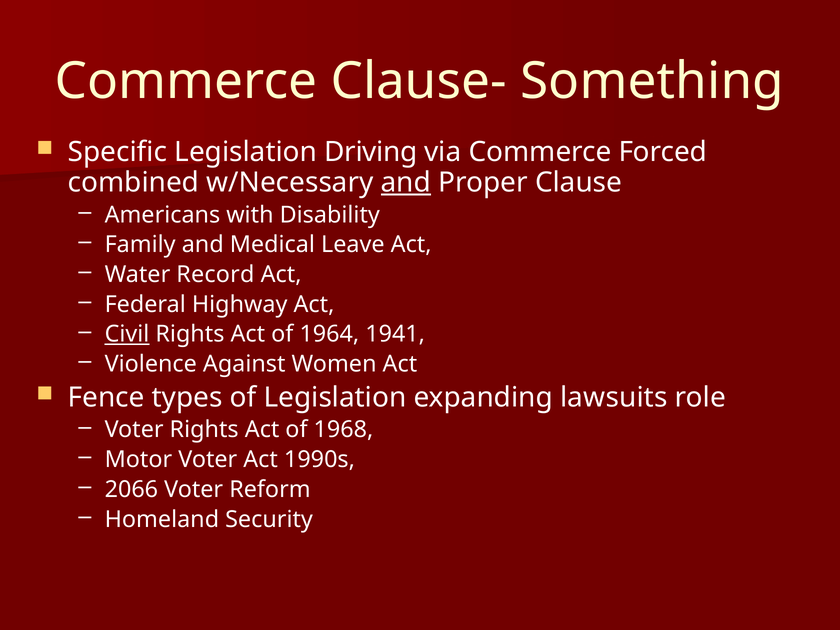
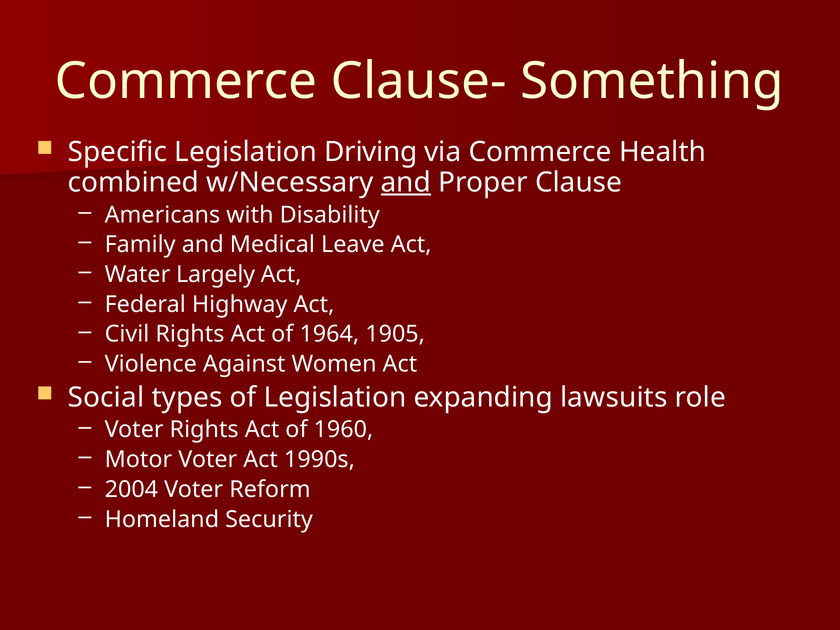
Forced: Forced -> Health
Record: Record -> Largely
Civil underline: present -> none
1941: 1941 -> 1905
Fence: Fence -> Social
1968: 1968 -> 1960
2066: 2066 -> 2004
